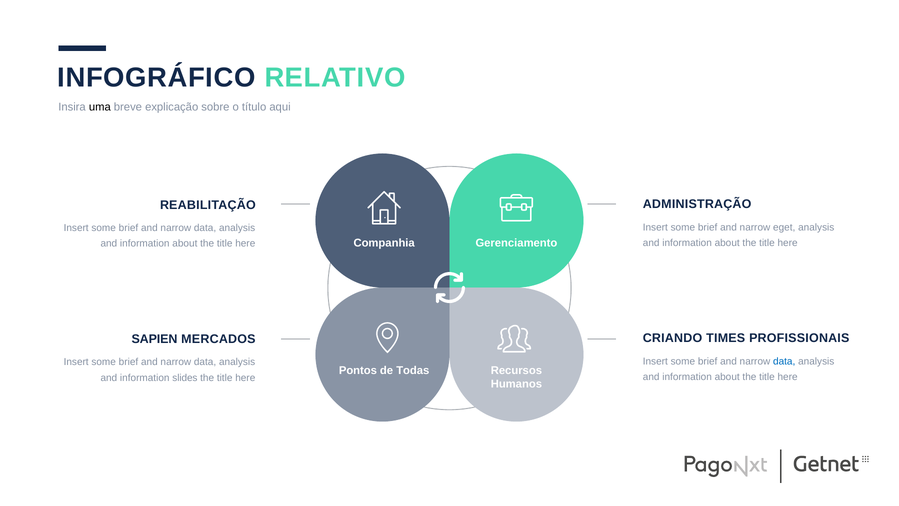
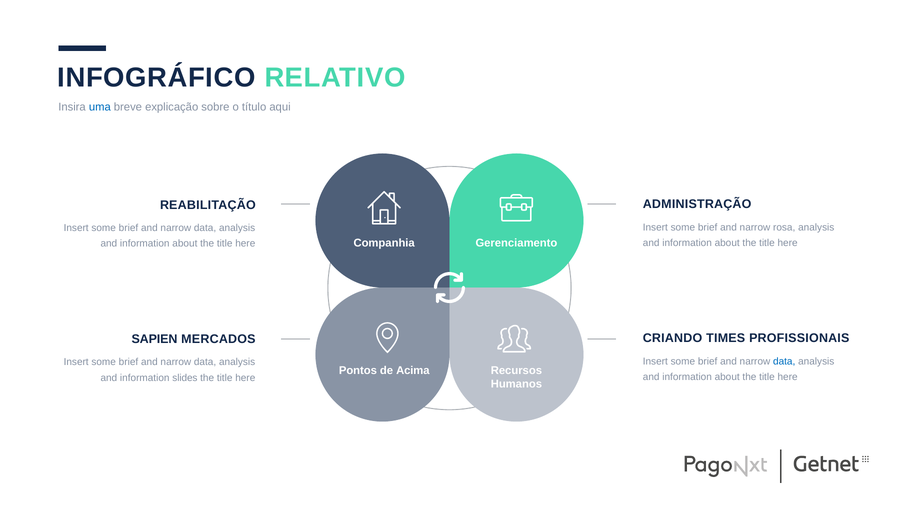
uma colour: black -> blue
eget: eget -> rosa
Todas: Todas -> Acima
